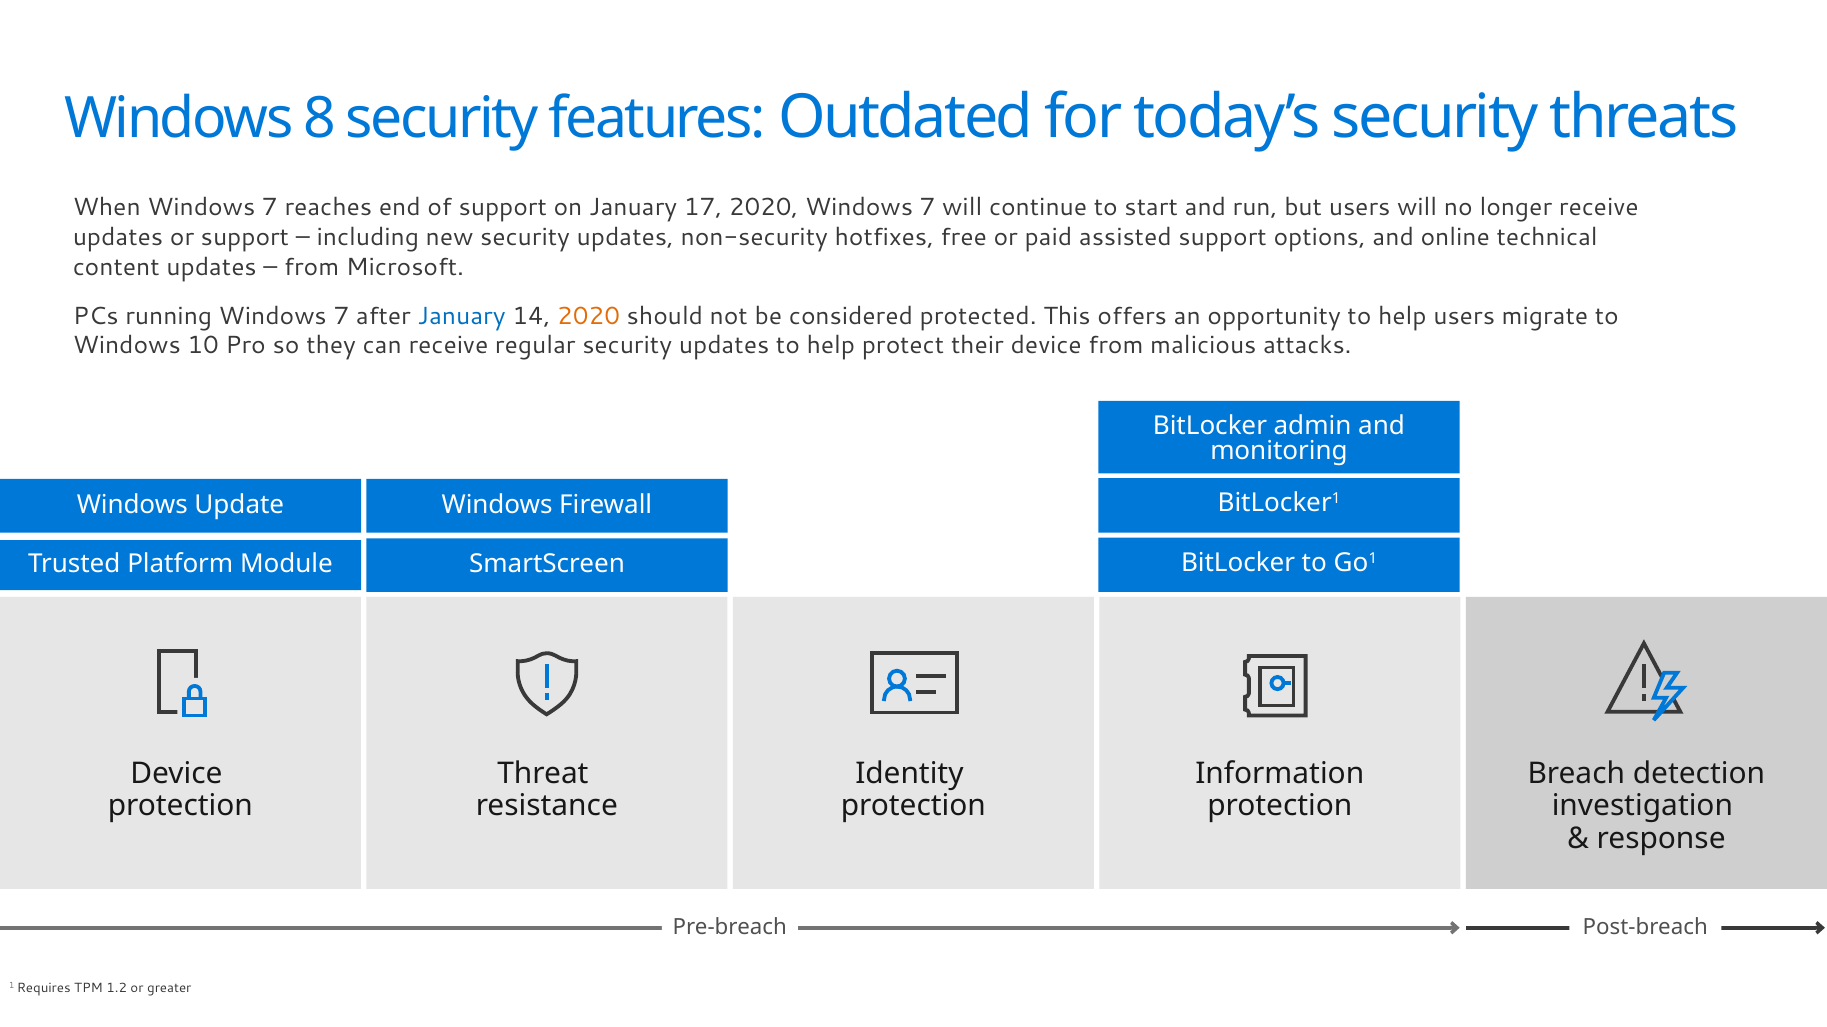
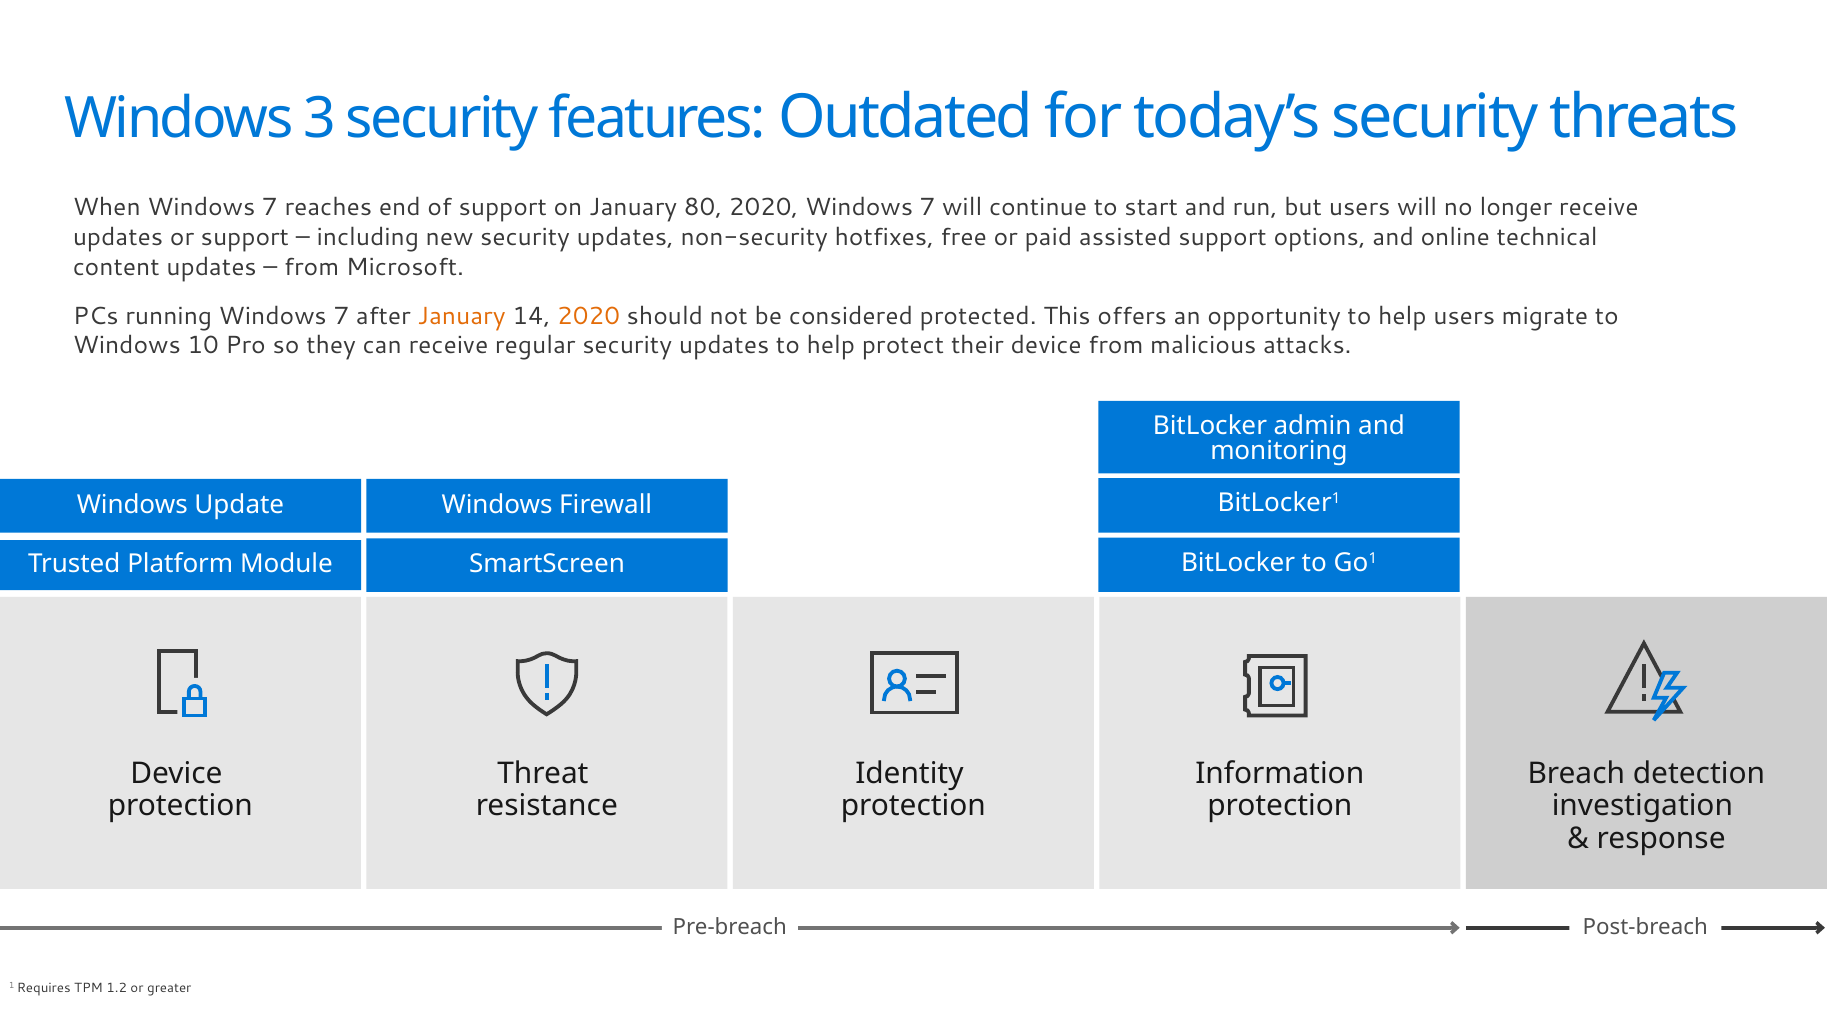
8: 8 -> 3
17: 17 -> 80
January at (462, 316) colour: blue -> orange
